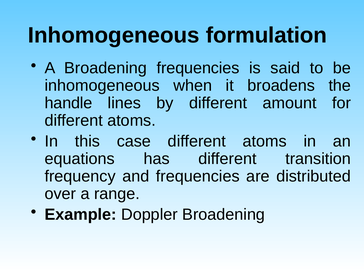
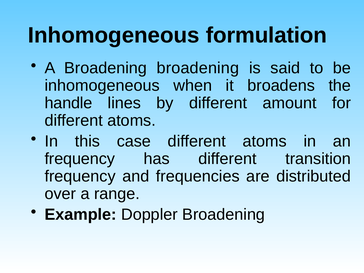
Broadening frequencies: frequencies -> broadening
equations at (80, 159): equations -> frequency
